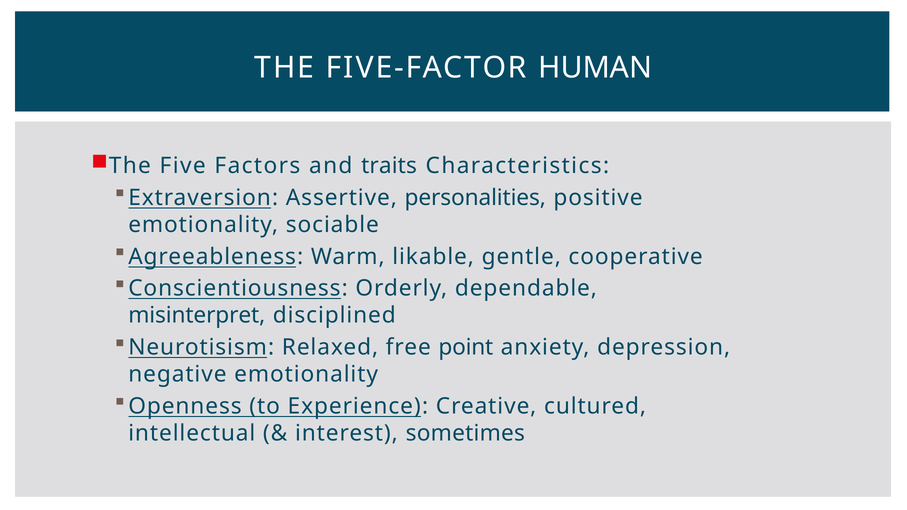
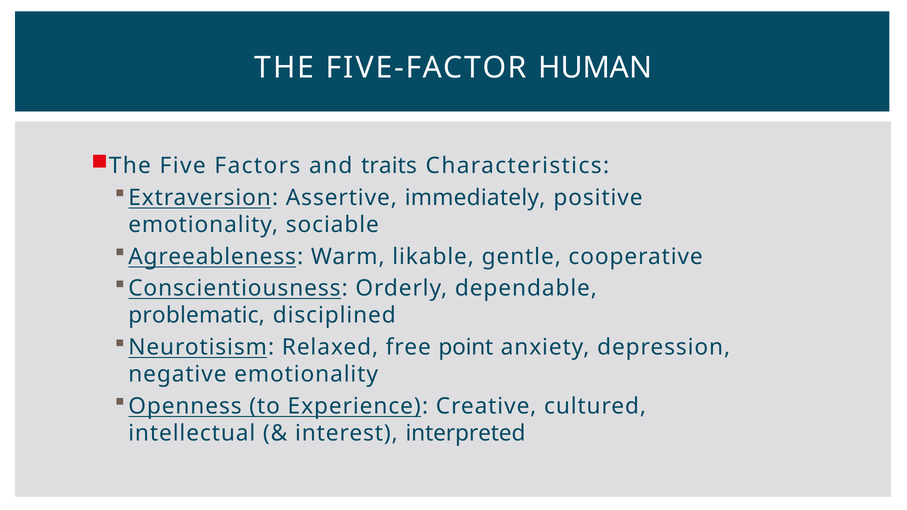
personalities: personalities -> immediately
misinterpret: misinterpret -> problematic
sometimes: sometimes -> interpreted
